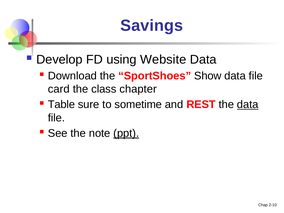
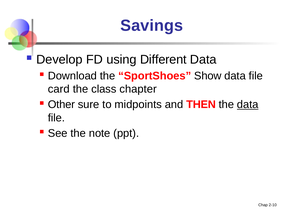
Website: Website -> Different
Table: Table -> Other
sometime: sometime -> midpoints
REST: REST -> THEN
ppt underline: present -> none
